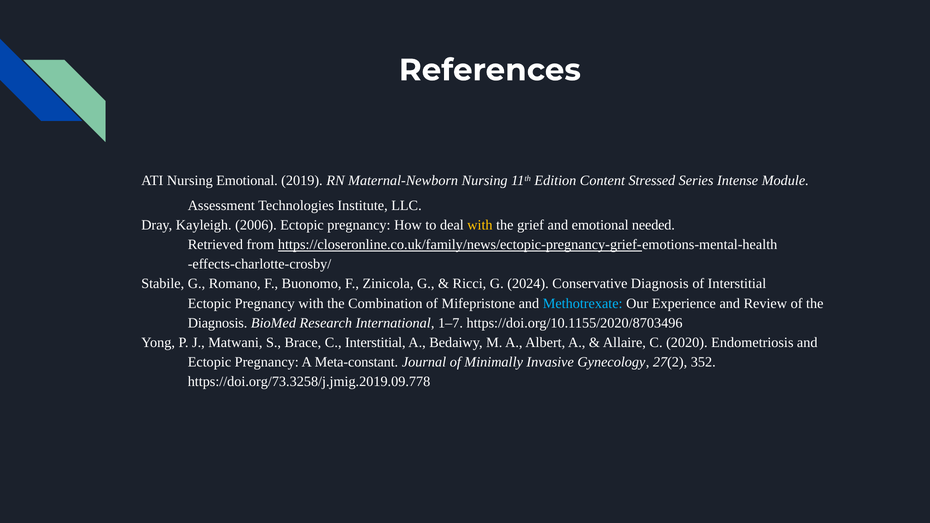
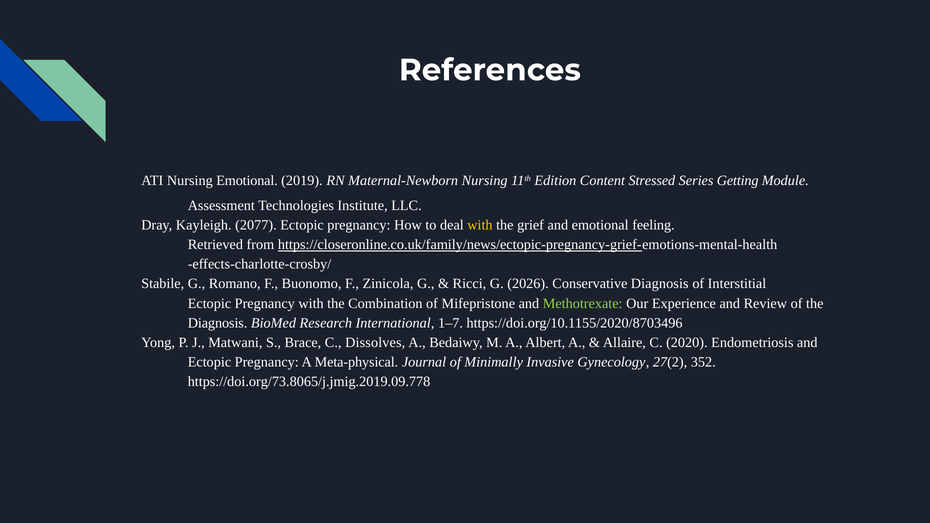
Intense: Intense -> Getting
2006: 2006 -> 2077
needed: needed -> feeling
2024: 2024 -> 2026
Methotrexate colour: light blue -> light green
C Interstitial: Interstitial -> Dissolves
Meta-constant: Meta-constant -> Meta-physical
https://doi.org/73.3258/j.jmig.2019.09.778: https://doi.org/73.3258/j.jmig.2019.09.778 -> https://doi.org/73.8065/j.jmig.2019.09.778
